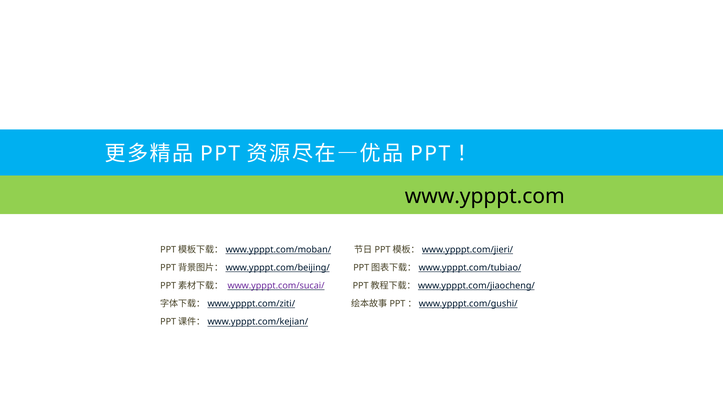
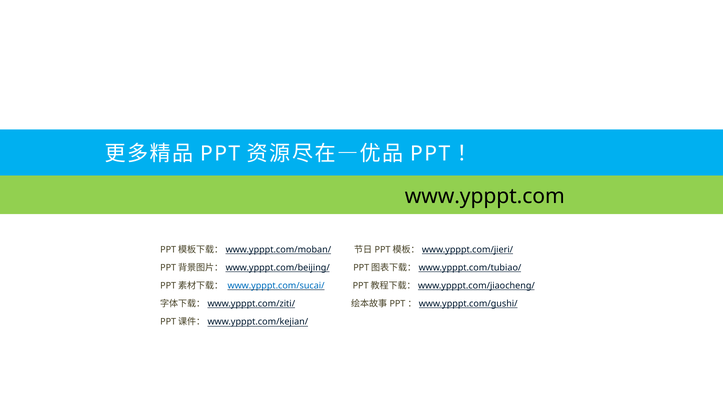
www.ypppt.com/sucai/ colour: purple -> blue
